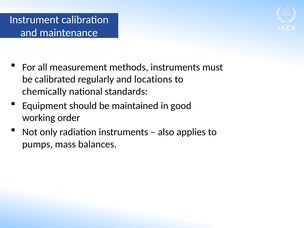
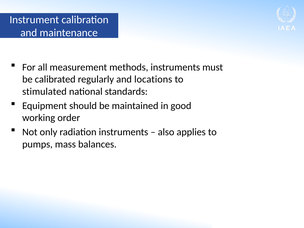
chemically: chemically -> stimulated
